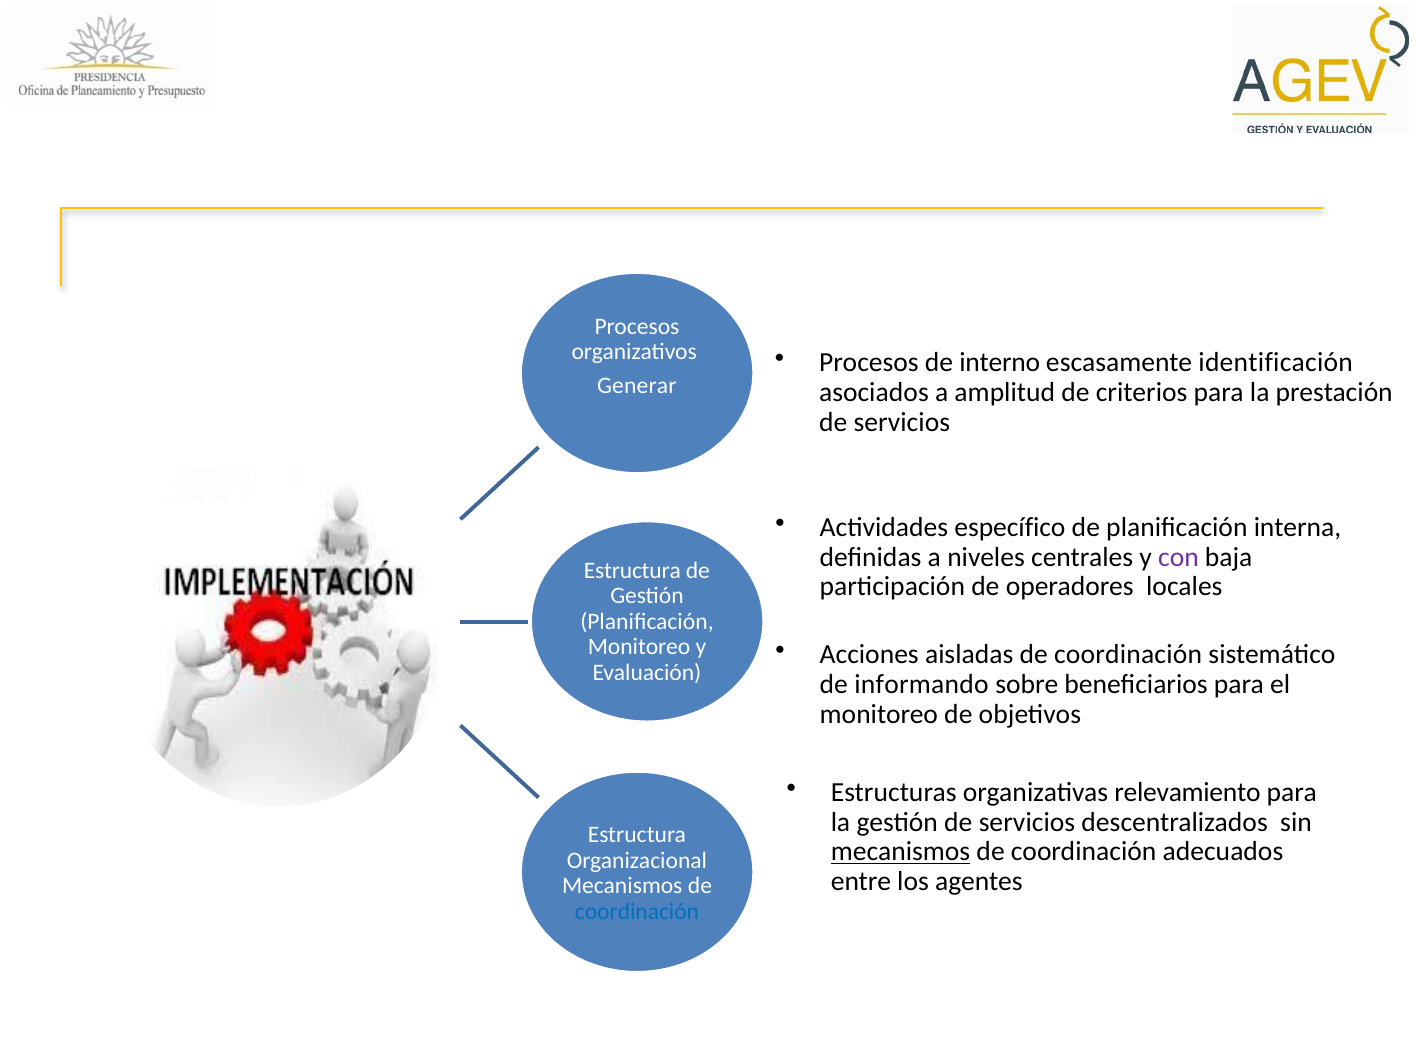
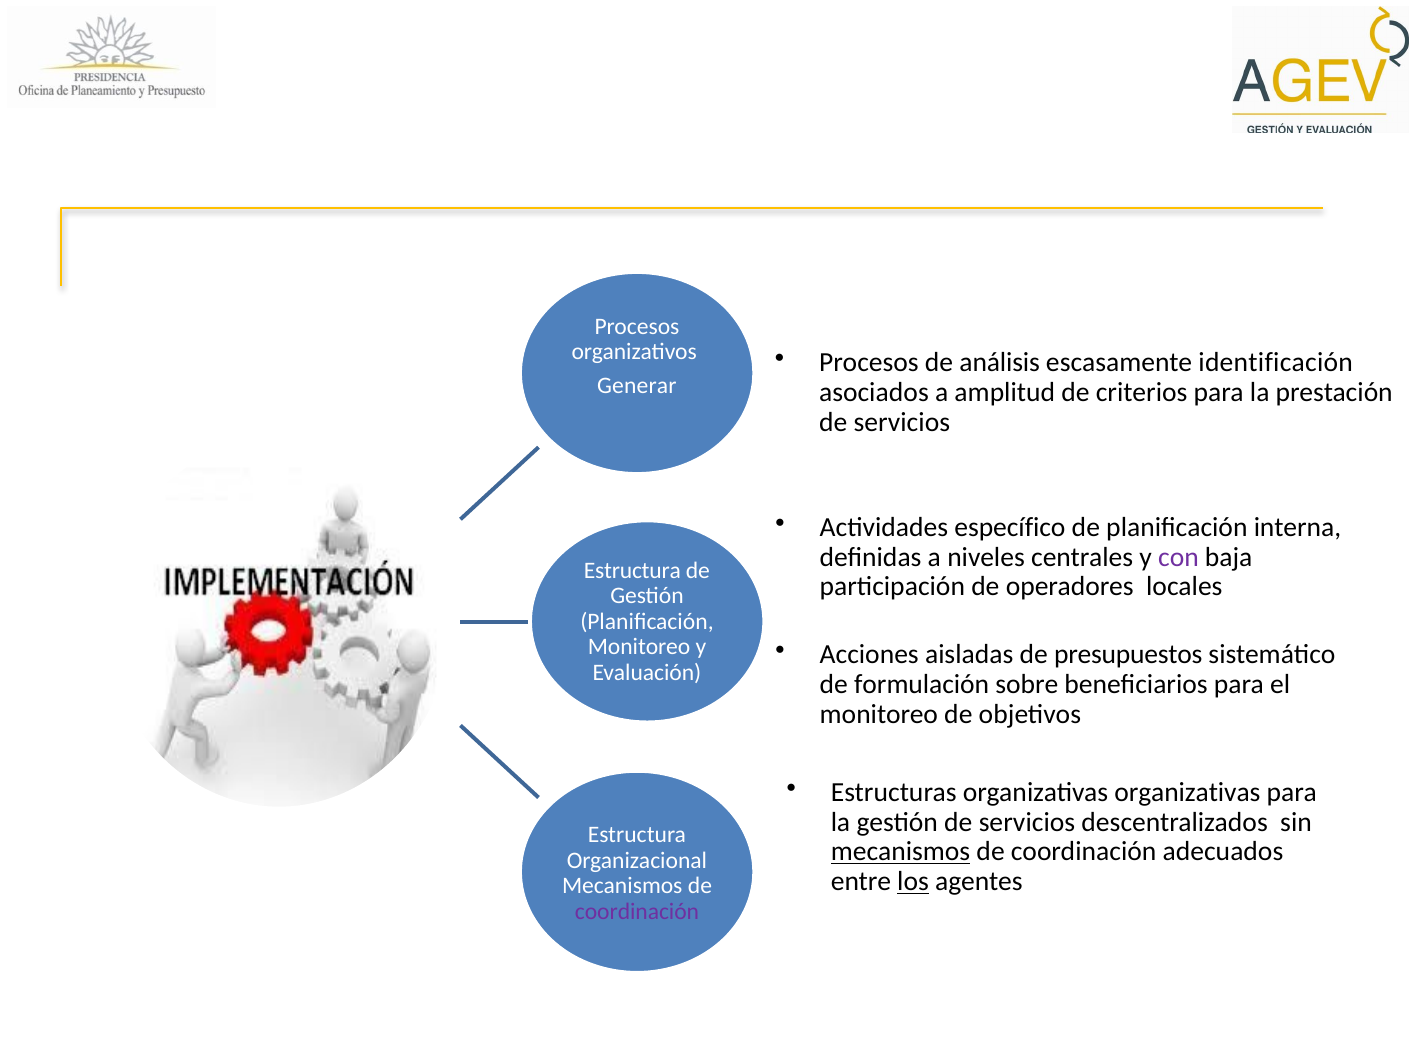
interno: interno -> análisis
aisladas de coordinación: coordinación -> presupuestos
informando: informando -> formulación
organizativas relevamiento: relevamiento -> organizativas
los underline: none -> present
coordinación at (637, 911) colour: blue -> purple
